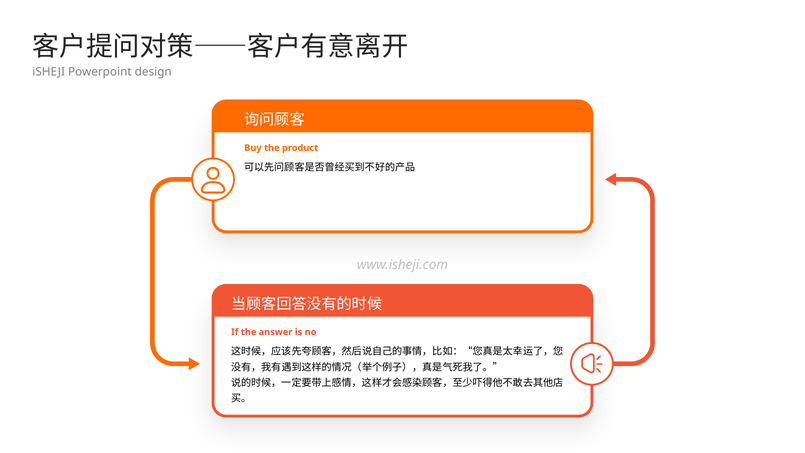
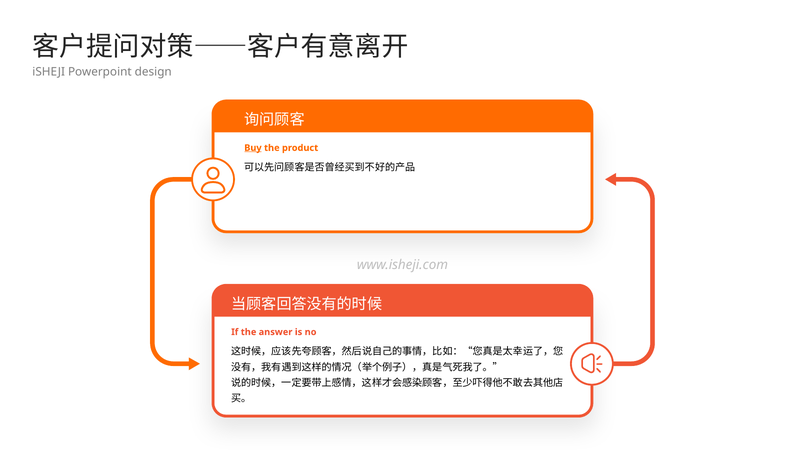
Buy underline: none -> present
